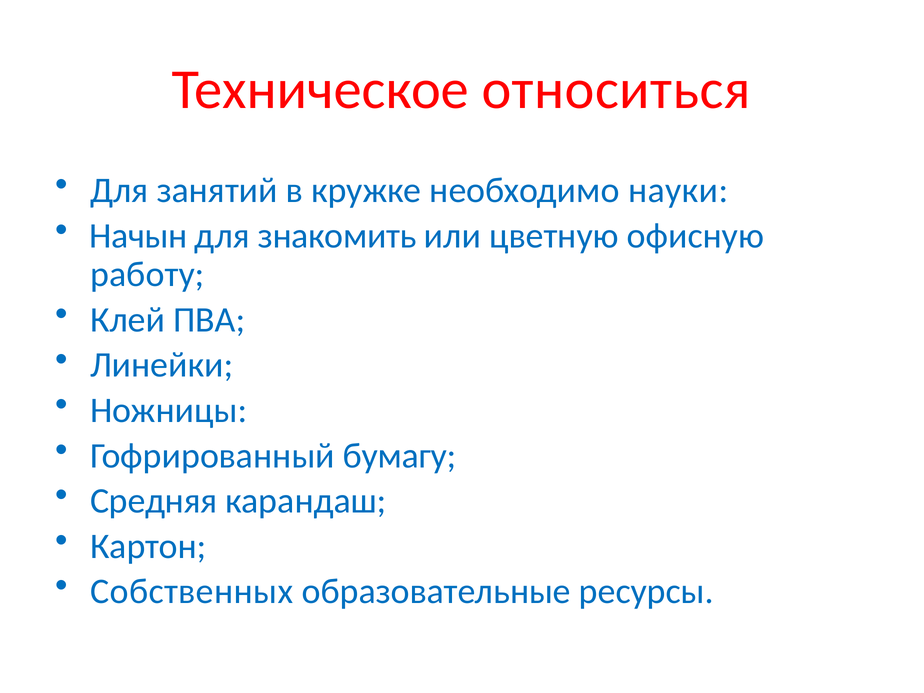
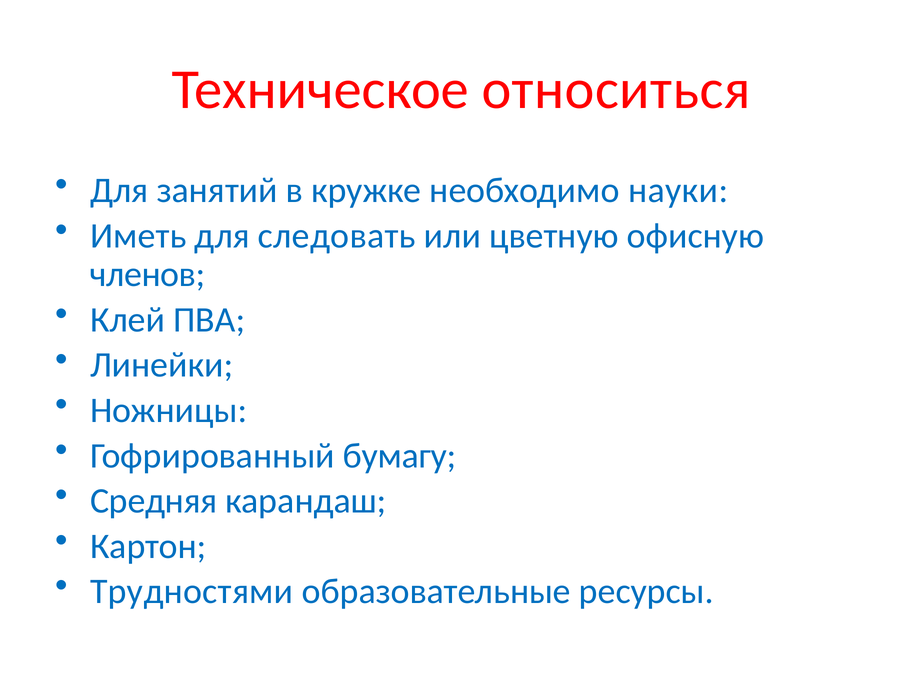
Начын: Начын -> Иметь
знакомить: знакомить -> следовать
работу: работу -> членов
Собственных: Собственных -> Трудностями
